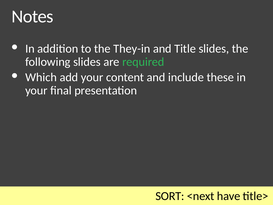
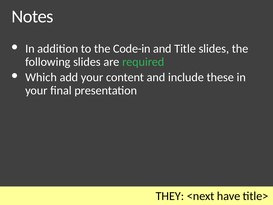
They-in: They-in -> Code-in
SORT: SORT -> THEY
